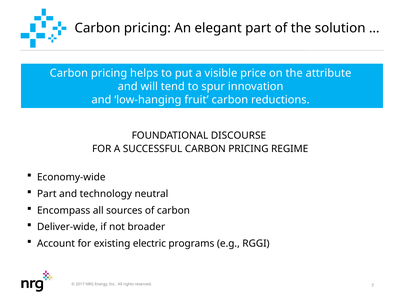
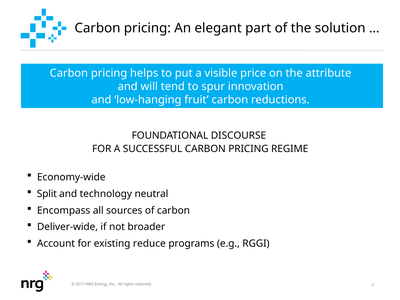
Part at (47, 194): Part -> Split
electric: electric -> reduce
